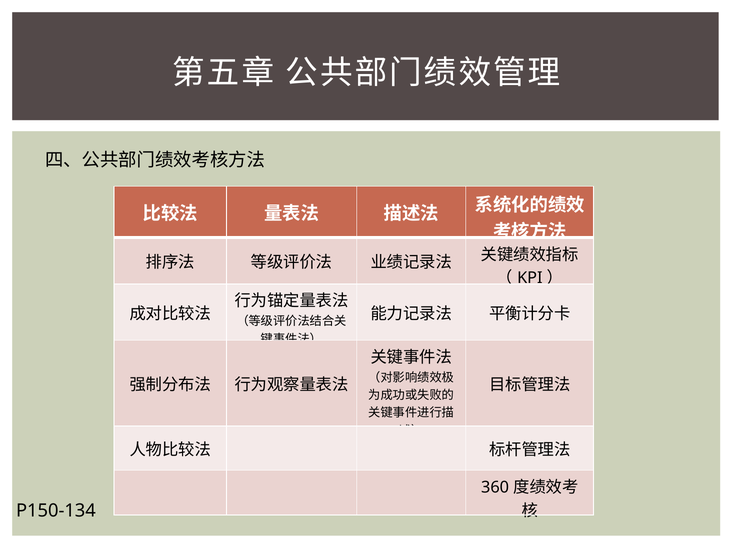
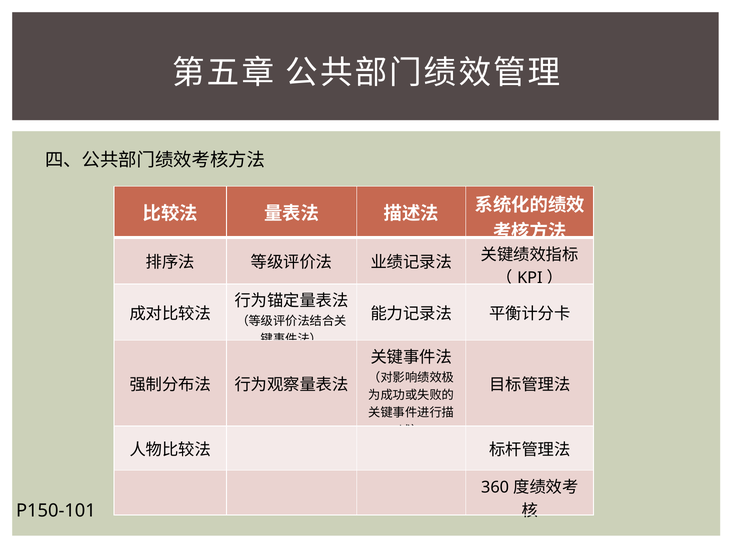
P150-134: P150-134 -> P150-101
